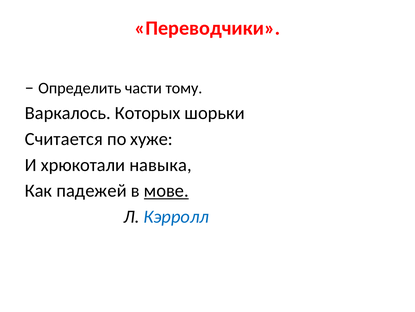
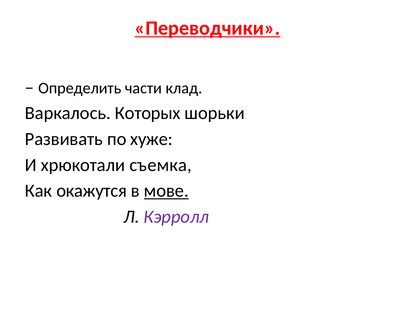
Переводчики underline: none -> present
тому: тому -> клад
Считается: Считается -> Развивать
навыка: навыка -> съемка
падежей: падежей -> окажутся
Кэрролл colour: blue -> purple
